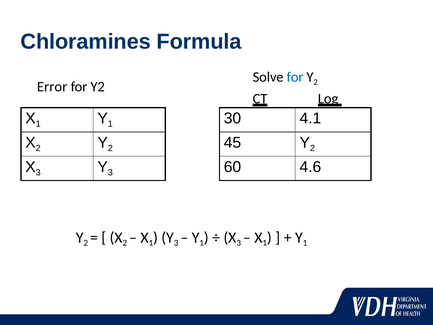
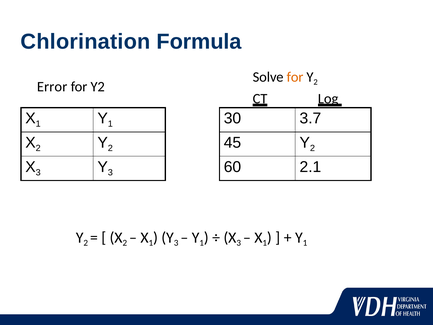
Chloramines: Chloramines -> Chlorination
for at (295, 77) colour: blue -> orange
4.1: 4.1 -> 3.7
4.6: 4.6 -> 2.1
